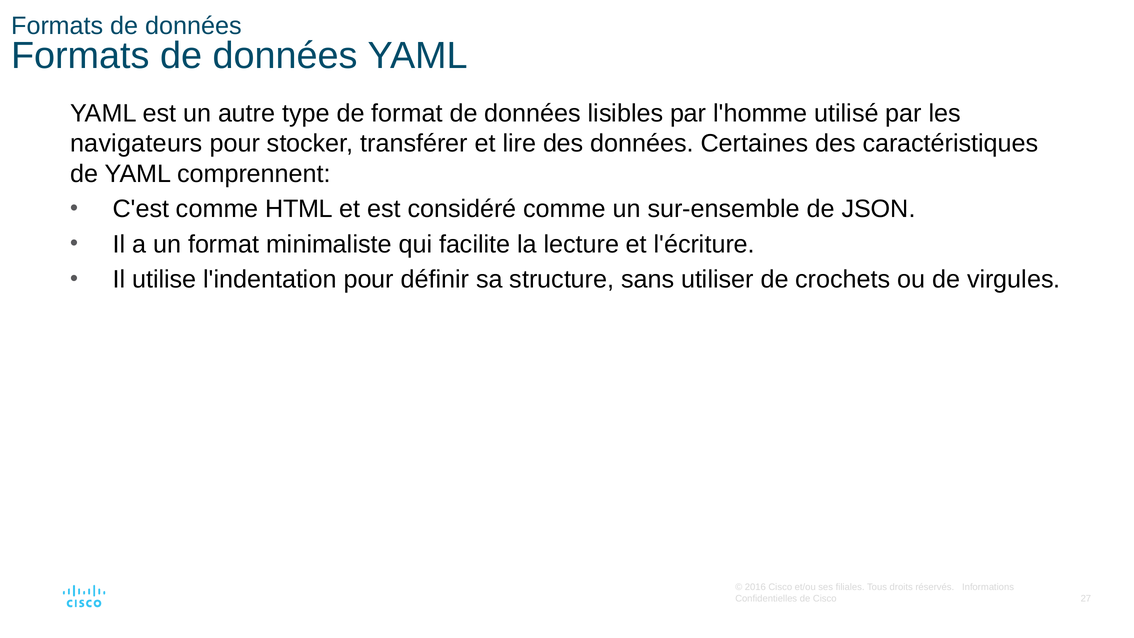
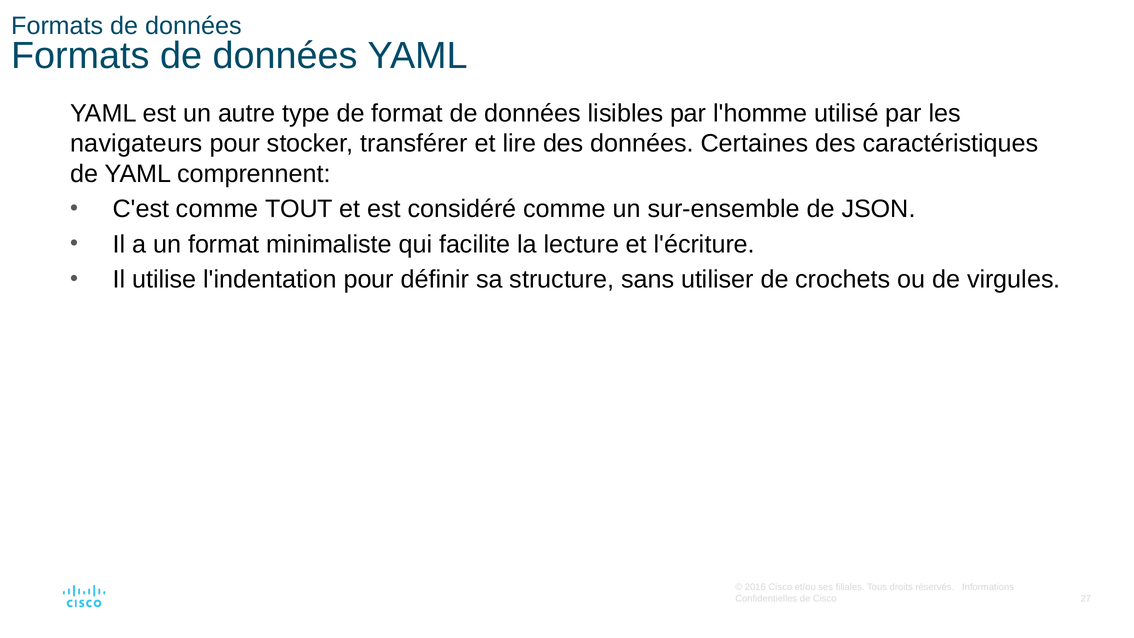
HTML: HTML -> TOUT
